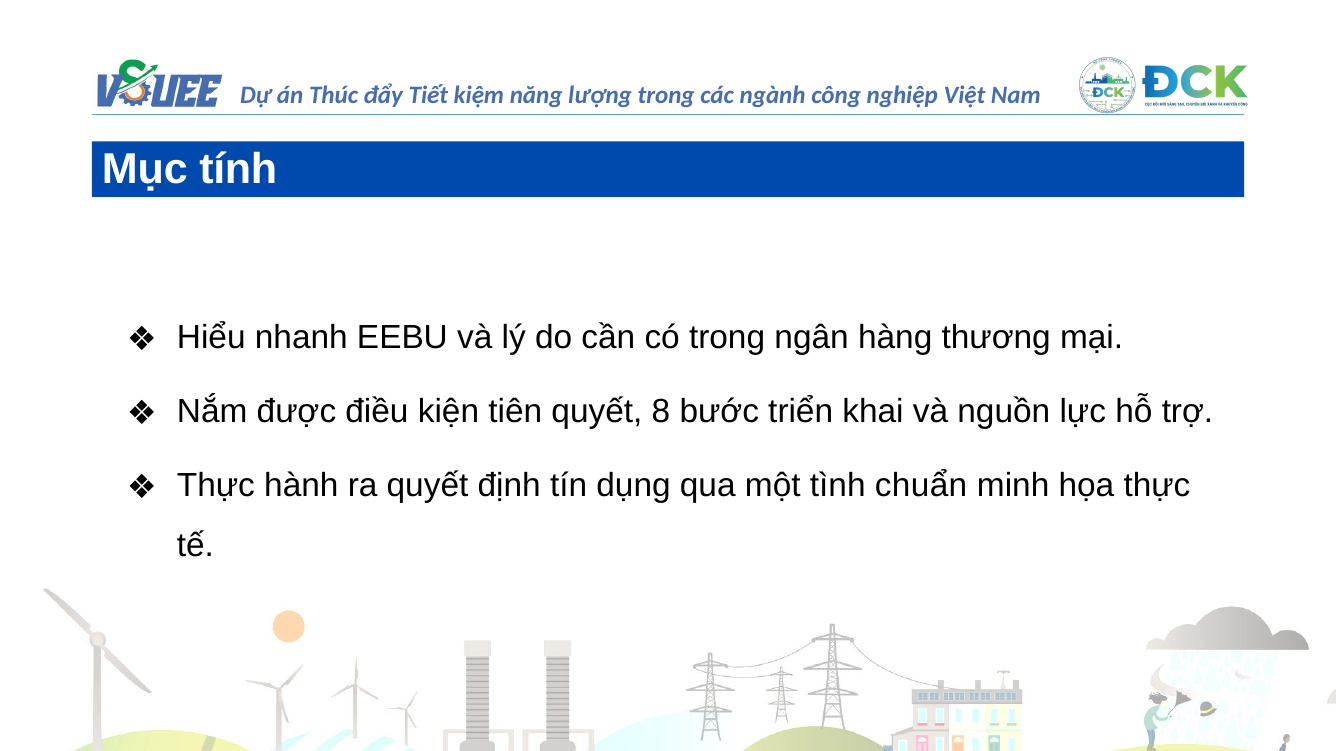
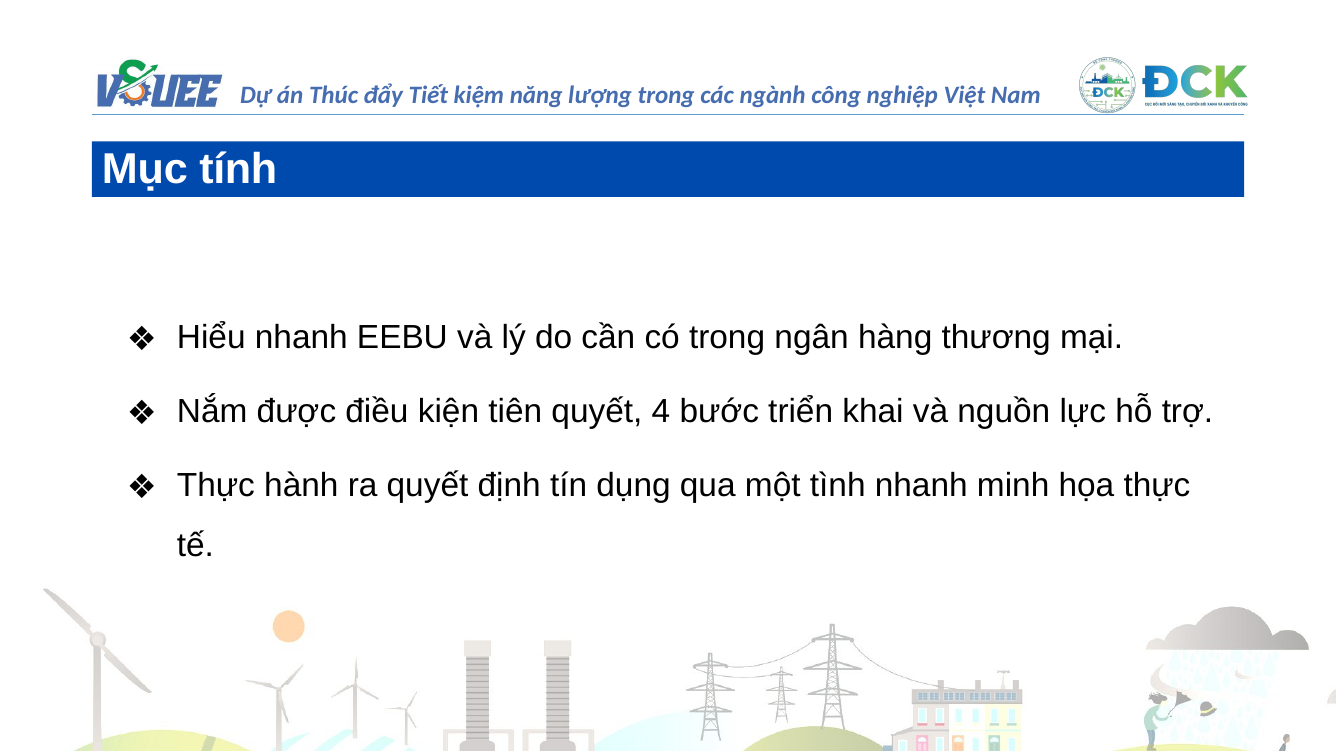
8: 8 -> 4
tình chuẩn: chuẩn -> nhanh
